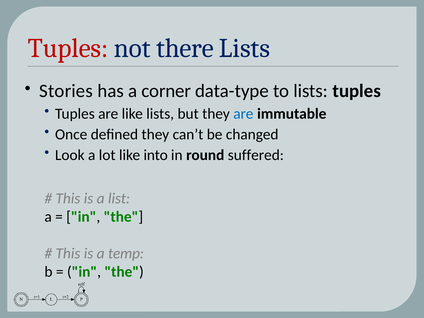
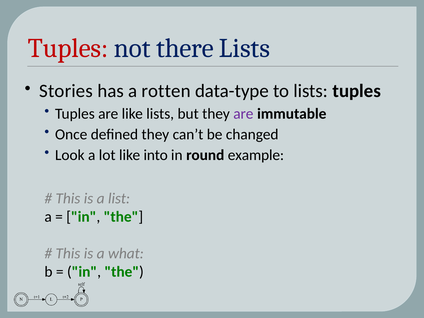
corner: corner -> rotten
are at (243, 114) colour: blue -> purple
suffered: suffered -> example
temp: temp -> what
